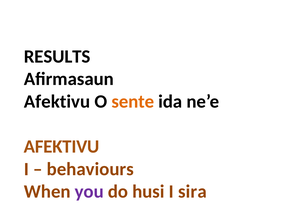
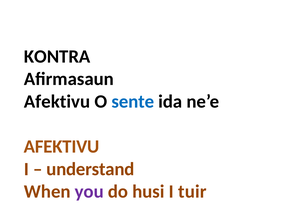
RESULTS: RESULTS -> KONTRA
sente colour: orange -> blue
behaviours: behaviours -> understand
sira: sira -> tuir
